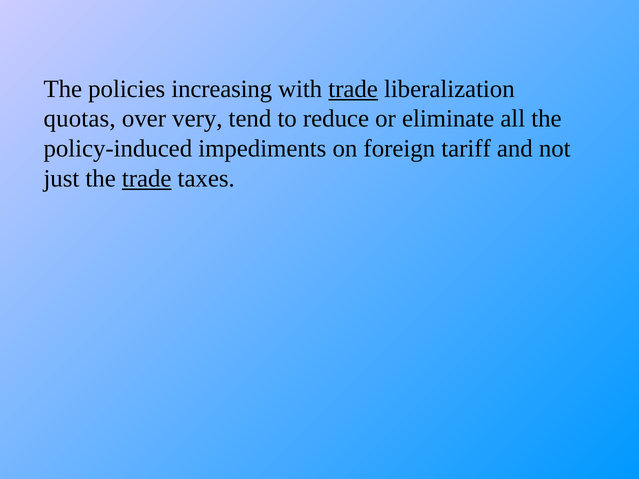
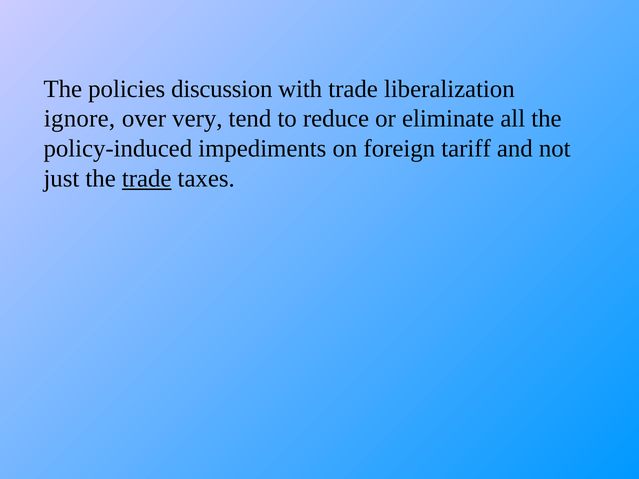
increasing: increasing -> discussion
trade at (353, 89) underline: present -> none
quotas: quotas -> ignore
